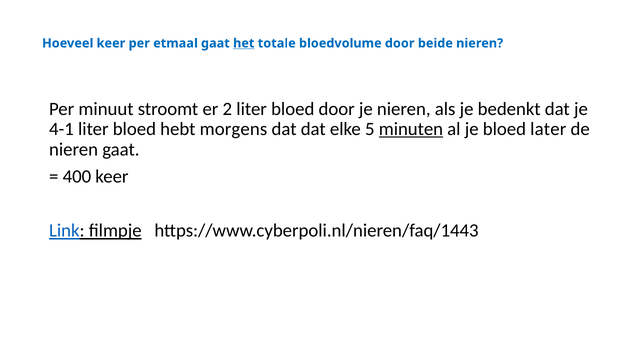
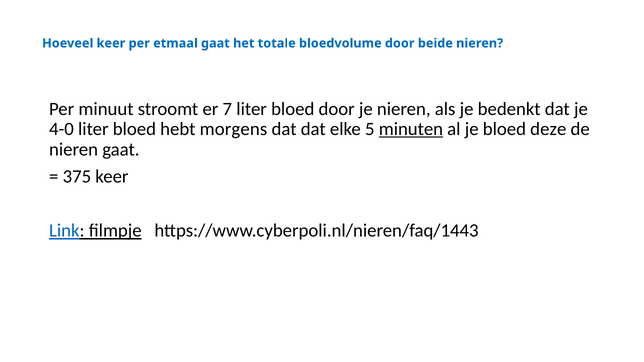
het underline: present -> none
2: 2 -> 7
4-1: 4-1 -> 4-0
later: later -> deze
400: 400 -> 375
